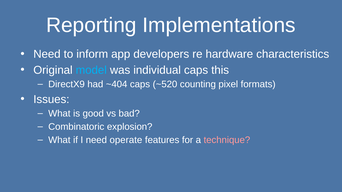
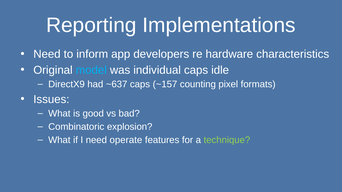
this: this -> idle
~404: ~404 -> ~637
~520: ~520 -> ~157
technique colour: pink -> light green
